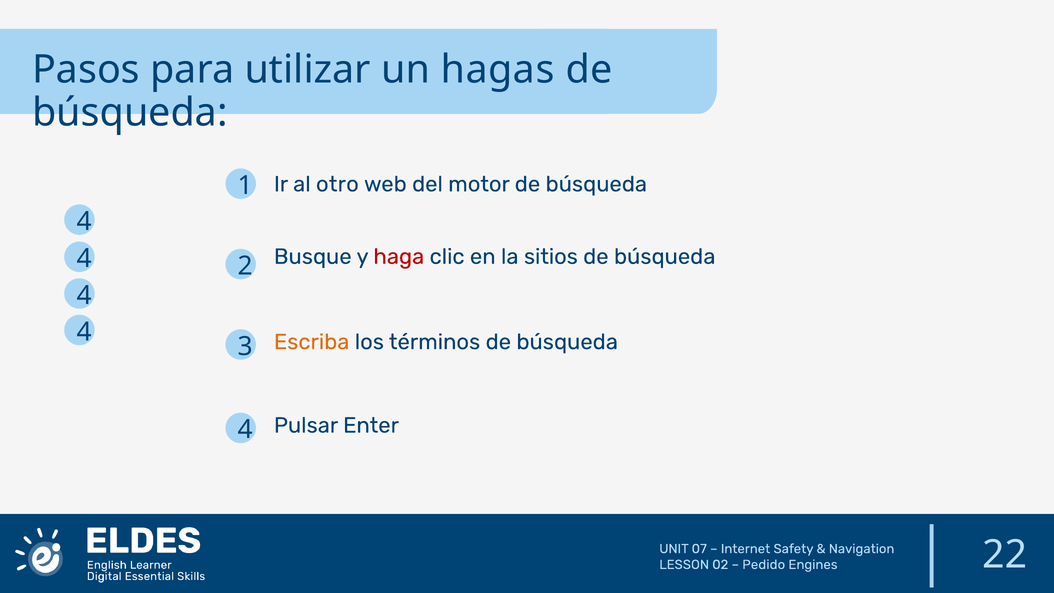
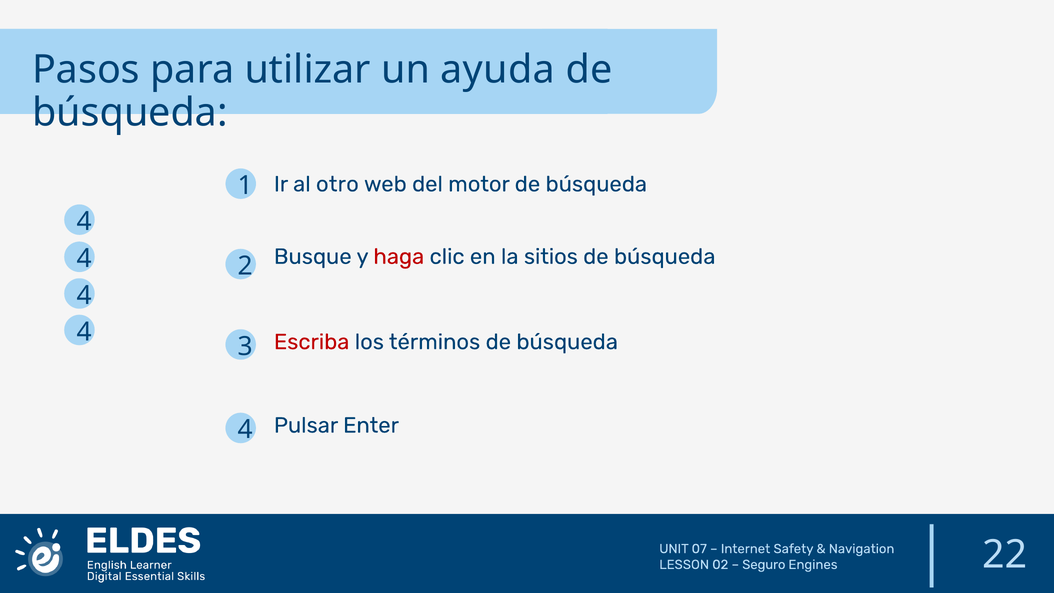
hagas: hagas -> ayuda
Escriba colour: orange -> red
Pedido: Pedido -> Seguro
